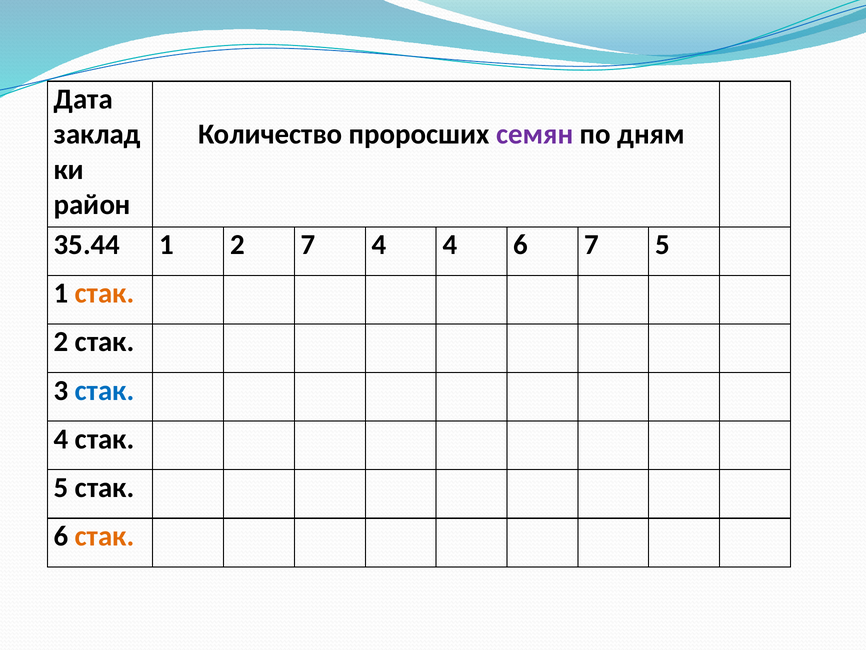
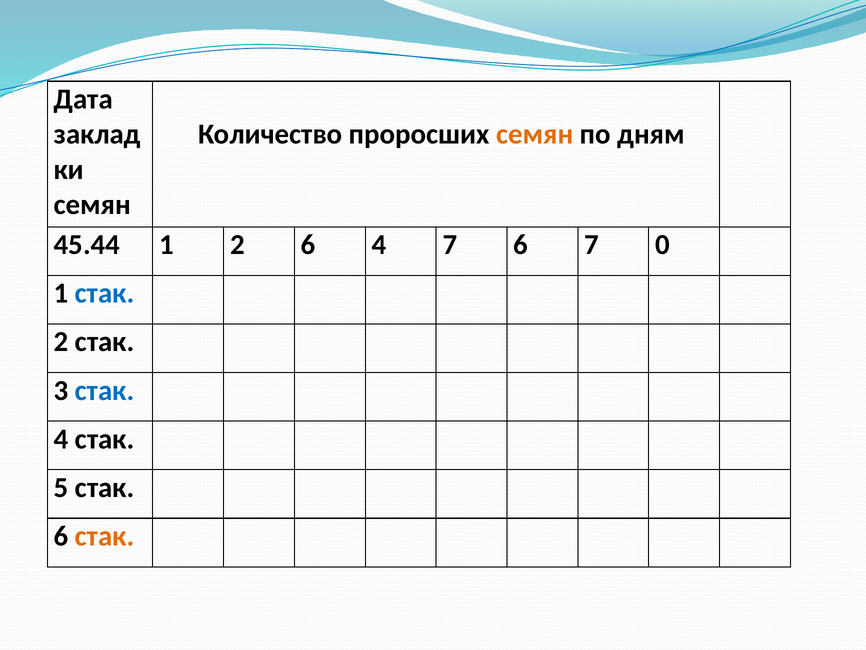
семян at (535, 134) colour: purple -> orange
район at (92, 205): район -> семян
35.44: 35.44 -> 45.44
2 7: 7 -> 6
4 4: 4 -> 7
7 5: 5 -> 0
стак at (105, 293) colour: orange -> blue
